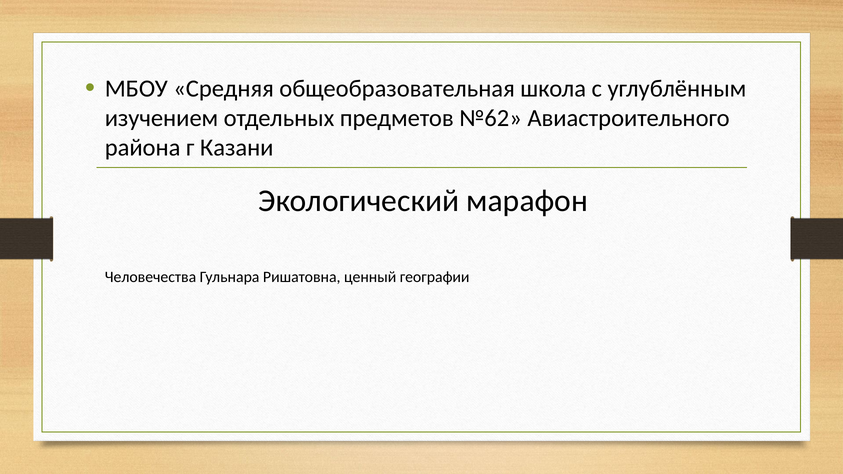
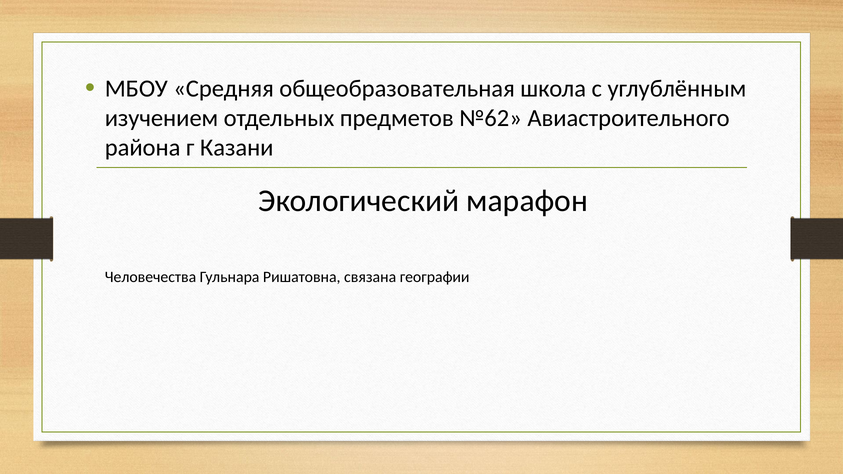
ценный: ценный -> связана
